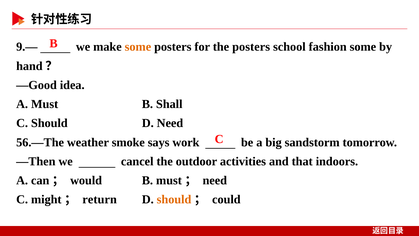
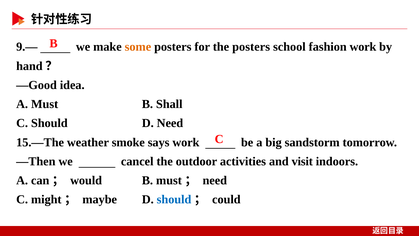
fashion some: some -> work
56.—The: 56.—The -> 15.—The
that: that -> visit
return: return -> maybe
should at (174, 199) colour: orange -> blue
